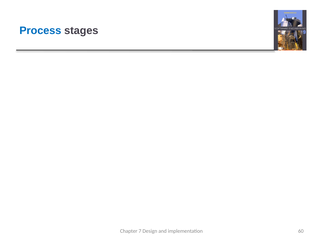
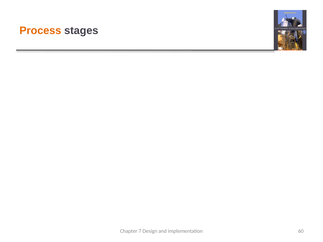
Process at (40, 31) colour: blue -> orange
